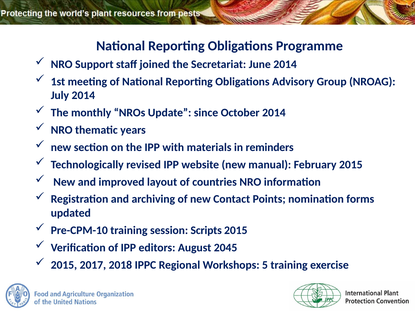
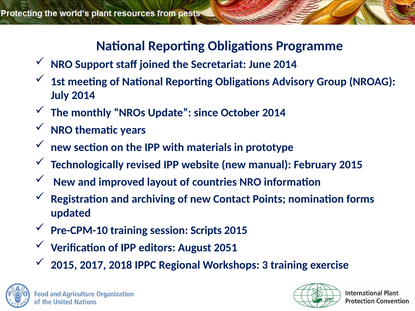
reminders: reminders -> prototype
2045: 2045 -> 2051
5: 5 -> 3
